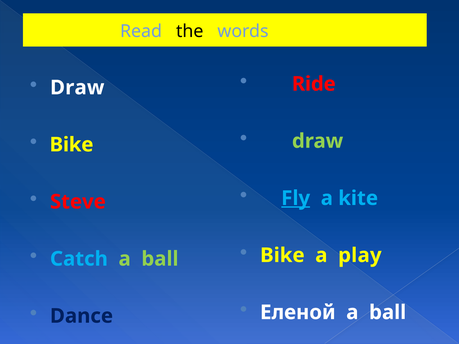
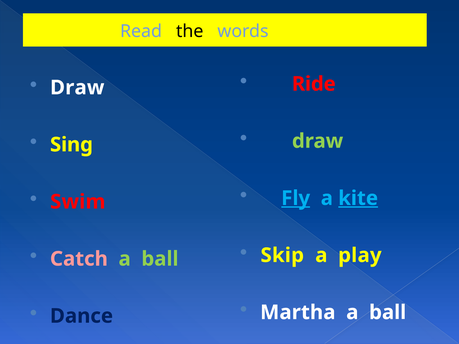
Bike at (72, 145): Bike -> Sing
kite underline: none -> present
Steve: Steve -> Swim
Bike at (282, 255): Bike -> Skip
Catch colour: light blue -> pink
Еленой: Еленой -> Martha
